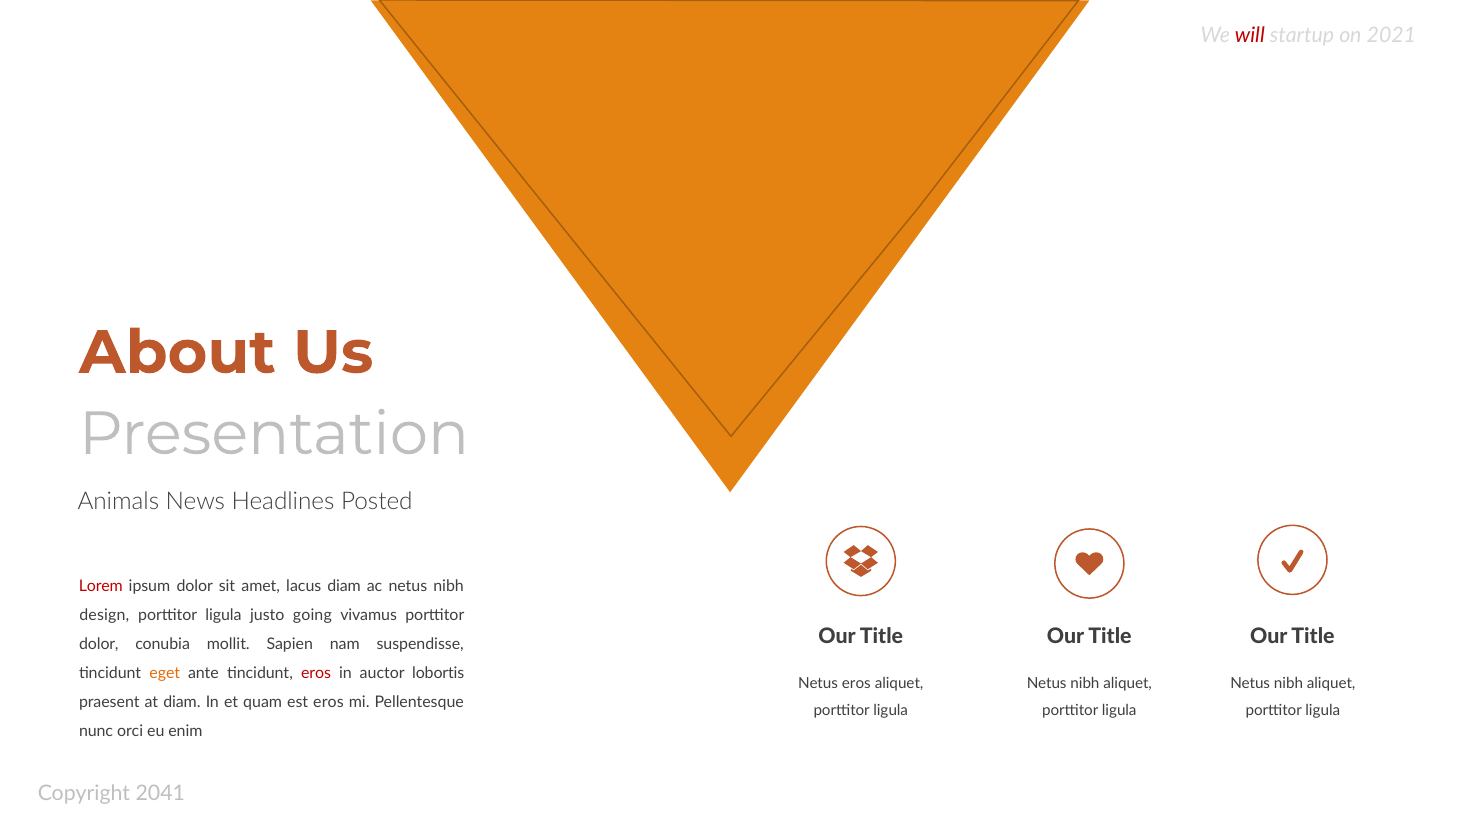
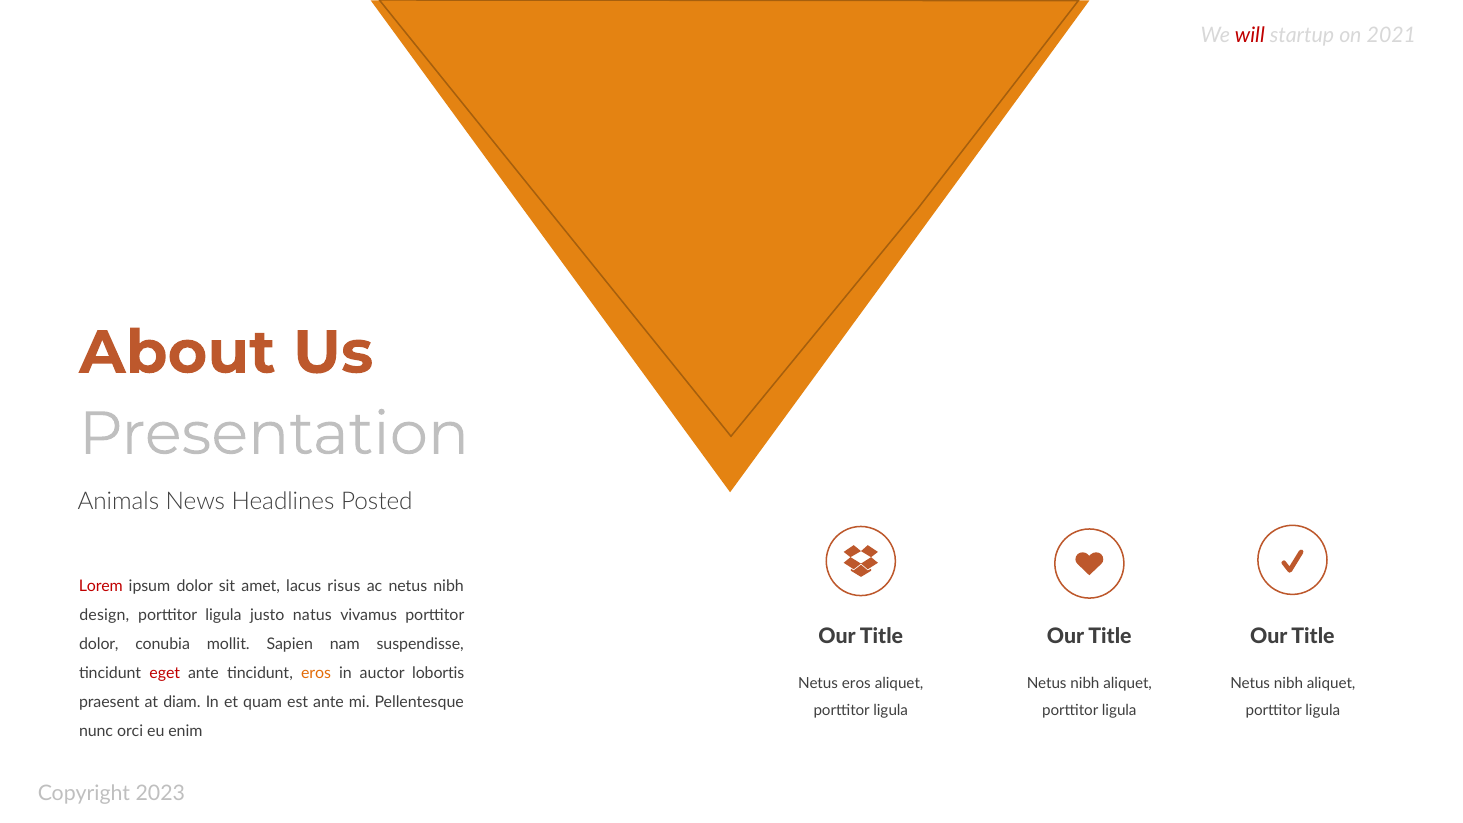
lacus diam: diam -> risus
going: going -> natus
eget colour: orange -> red
eros at (316, 673) colour: red -> orange
est eros: eros -> ante
2041: 2041 -> 2023
